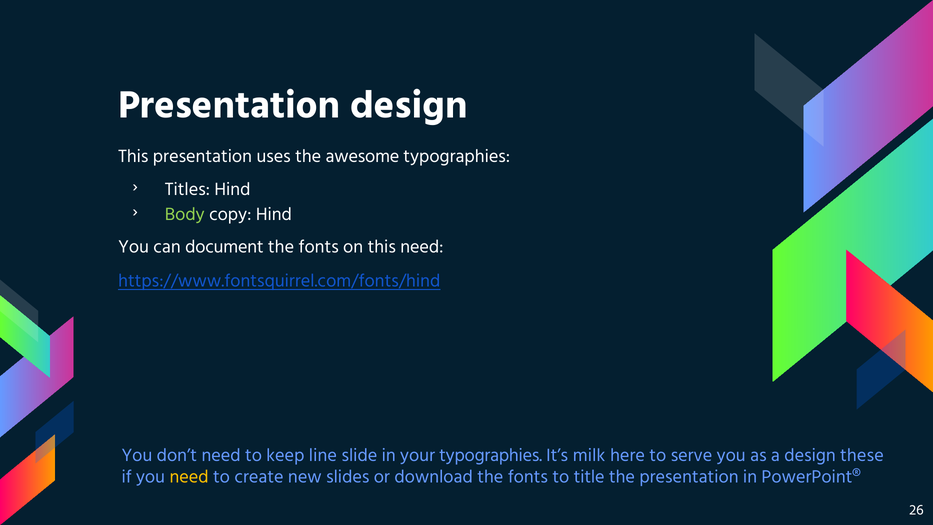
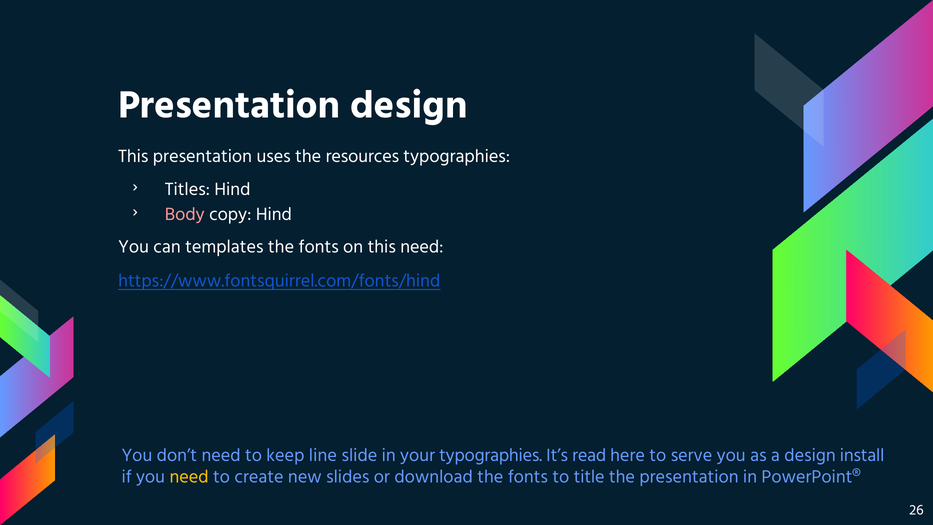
awesome: awesome -> resources
Body colour: light green -> pink
document: document -> templates
milk: milk -> read
these: these -> install
